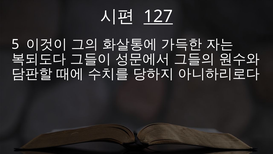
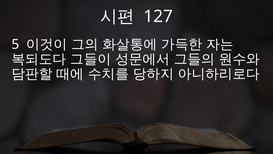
127 underline: present -> none
